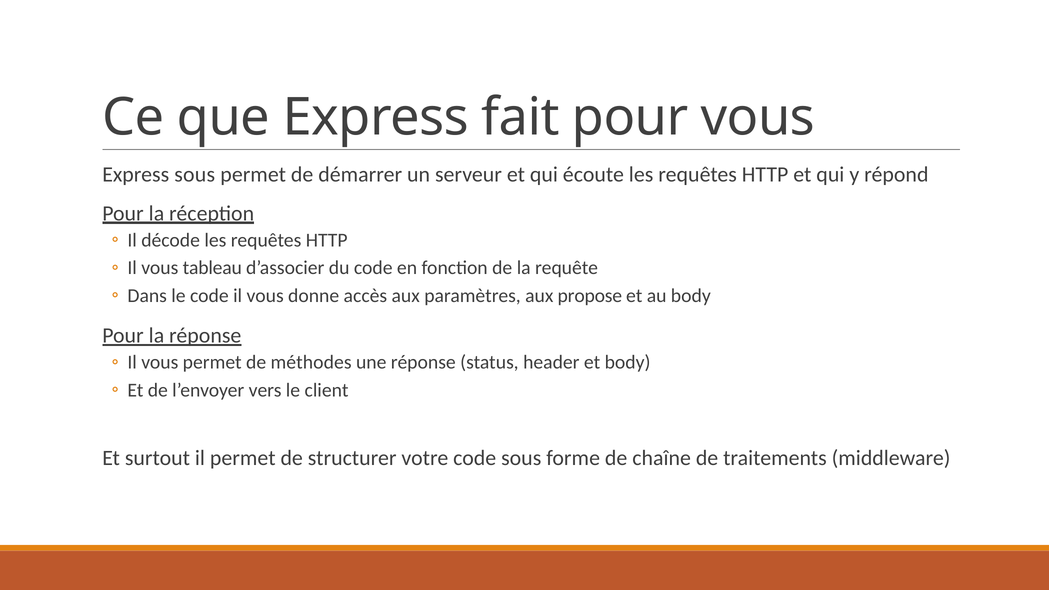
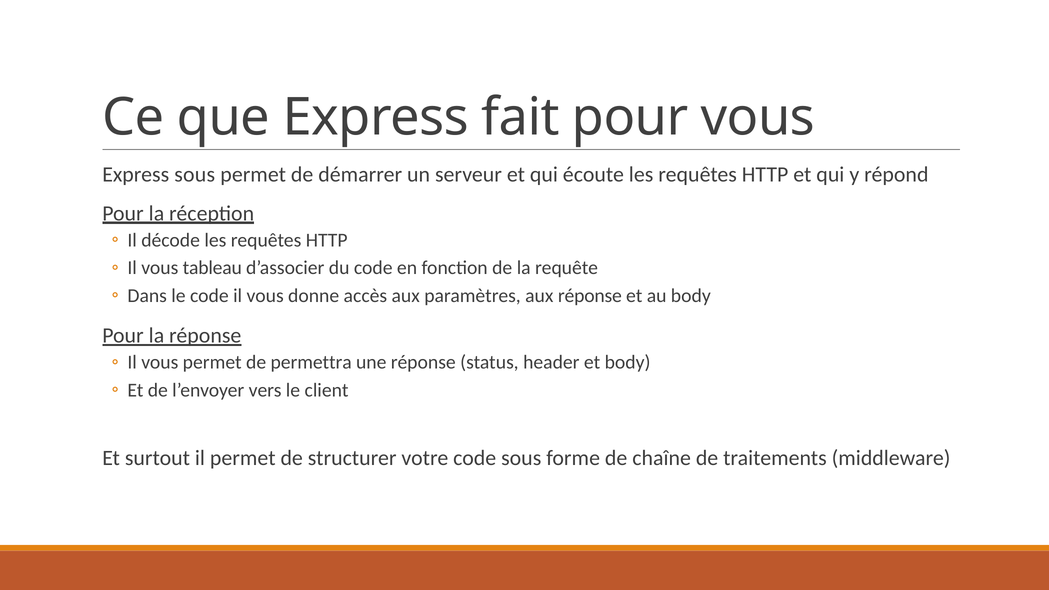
aux propose: propose -> réponse
méthodes: méthodes -> permettra
